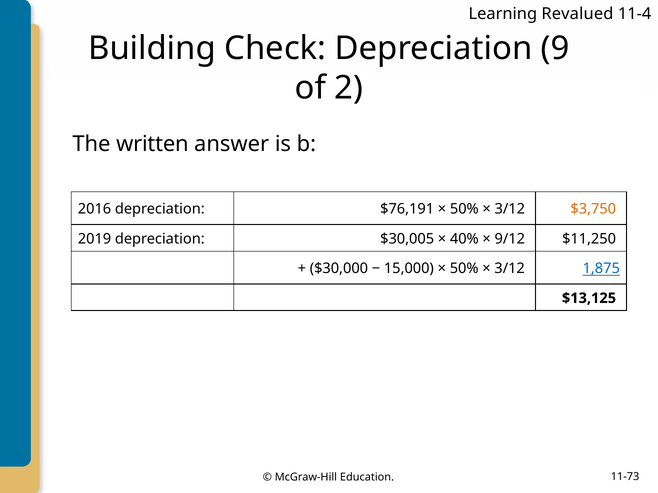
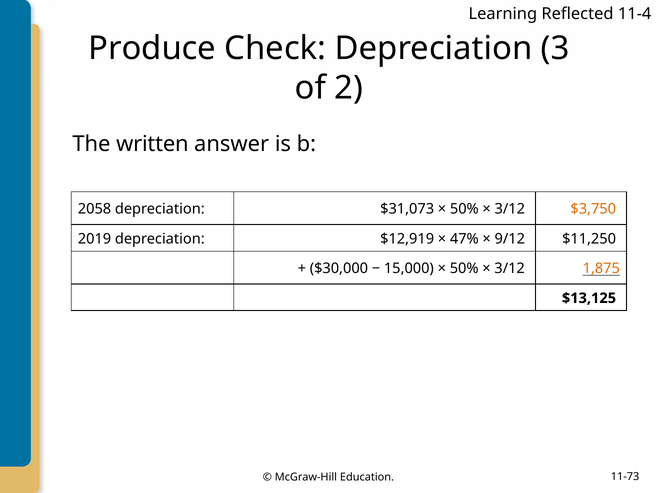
Revalued: Revalued -> Reflected
Building: Building -> Produce
9: 9 -> 3
2016: 2016 -> 2058
$76,191: $76,191 -> $31,073
$30,005: $30,005 -> $12,919
40%: 40% -> 47%
1,875 colour: blue -> orange
